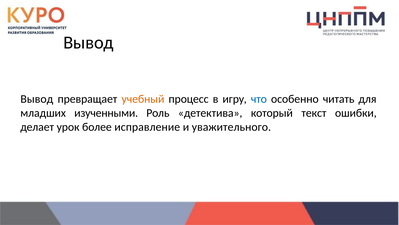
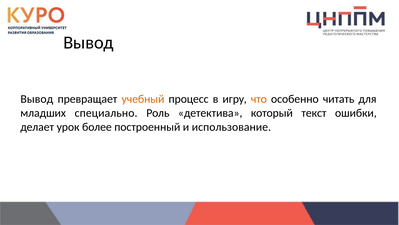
что colour: blue -> orange
изученными: изученными -> специально
исправление: исправление -> построенный
уважительного: уважительного -> использование
